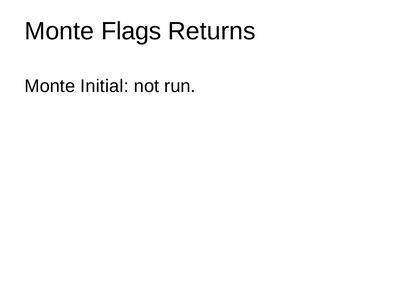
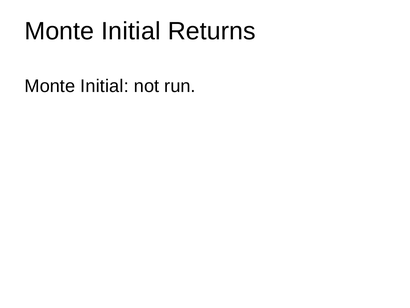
Flags at (131, 31): Flags -> Initial
